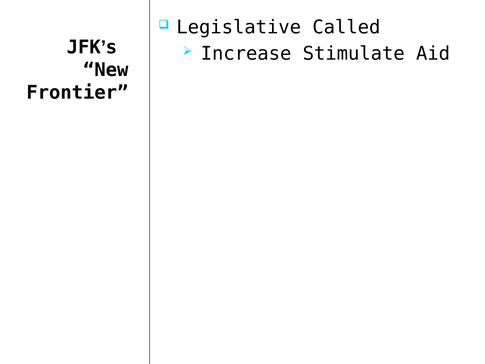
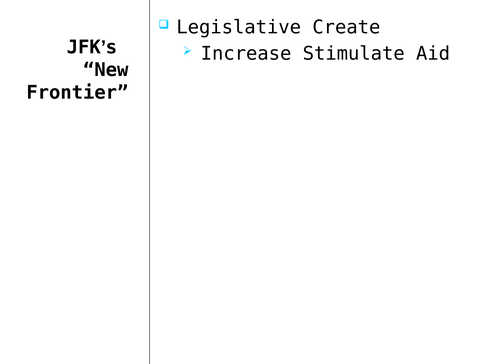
Called: Called -> Create
